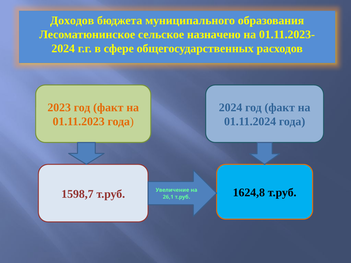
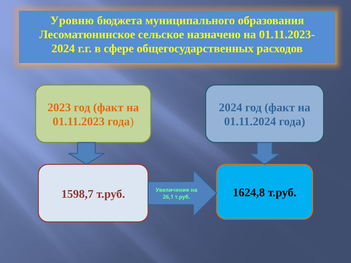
Доходов: Доходов -> Уровню
